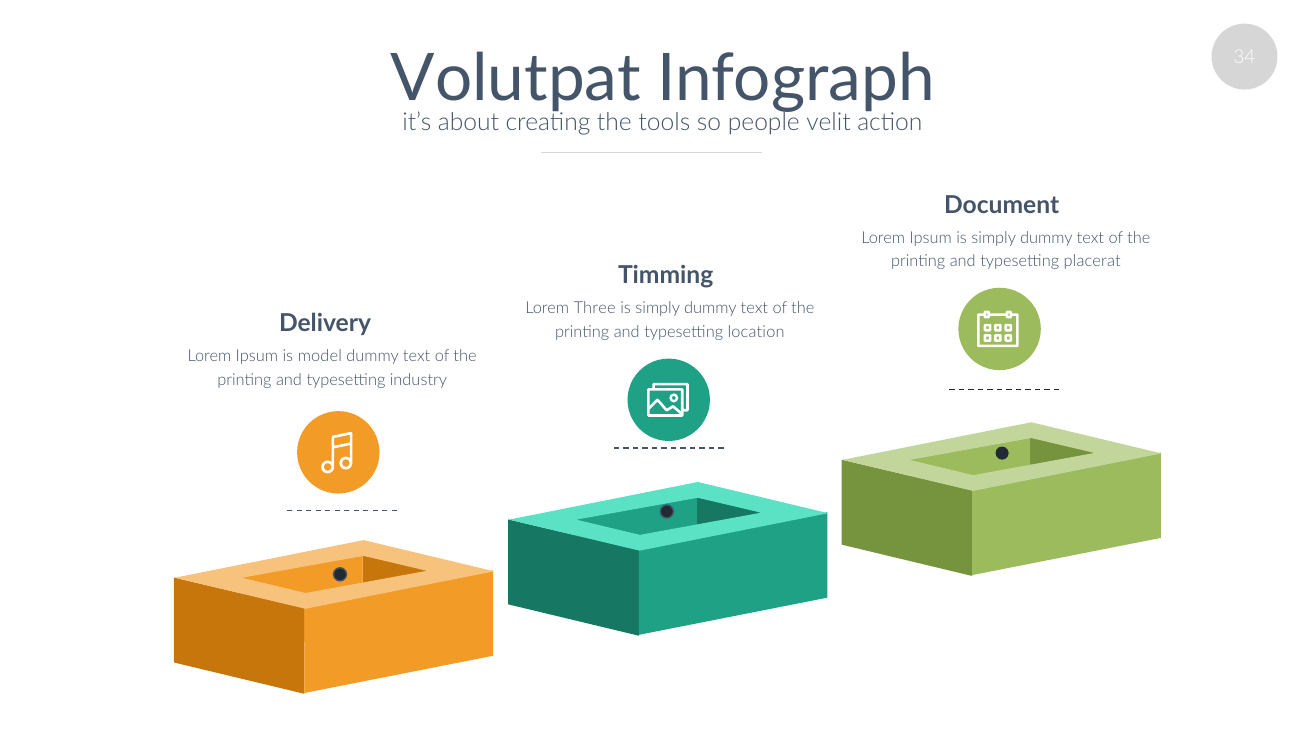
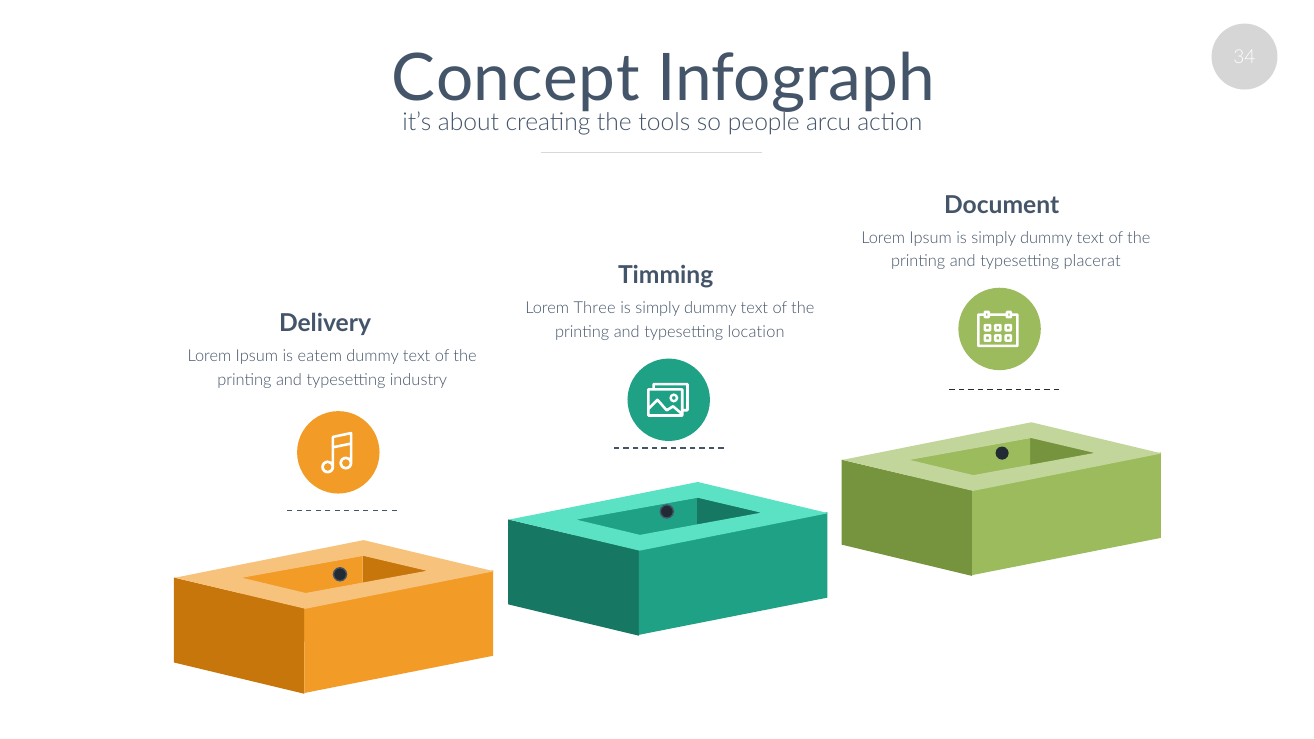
Volutpat: Volutpat -> Concept
velit: velit -> arcu
model: model -> eatem
